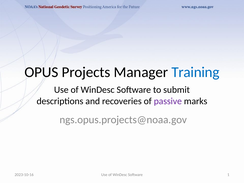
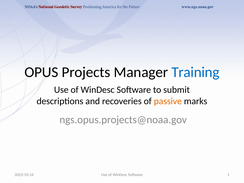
passive colour: purple -> orange
